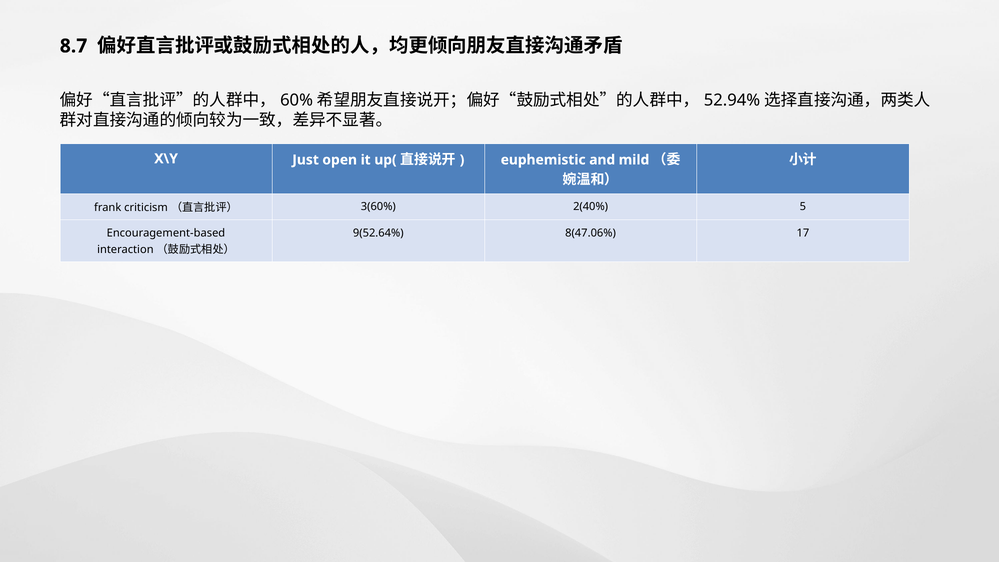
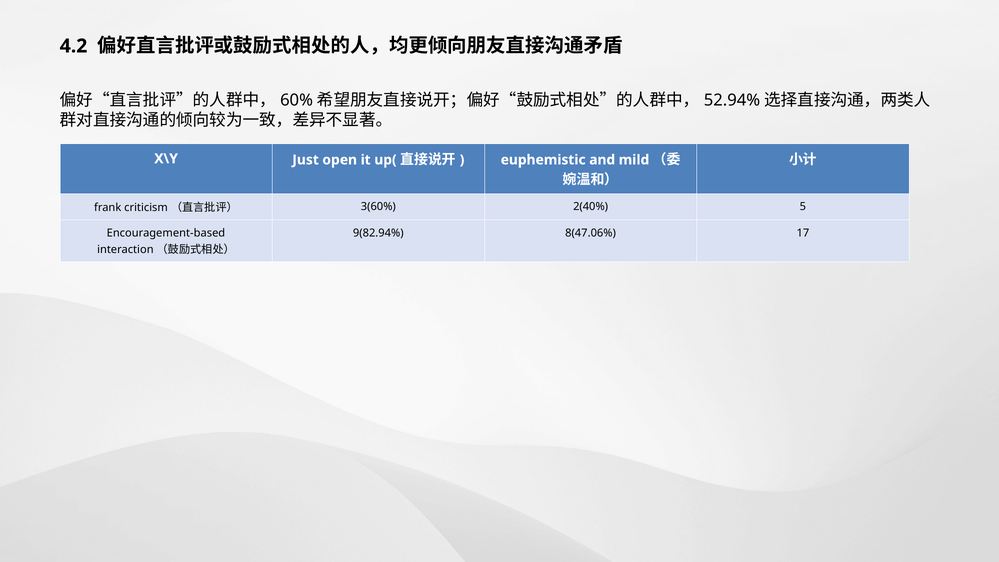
8.7: 8.7 -> 4.2
9(52.64%: 9(52.64% -> 9(82.94%
